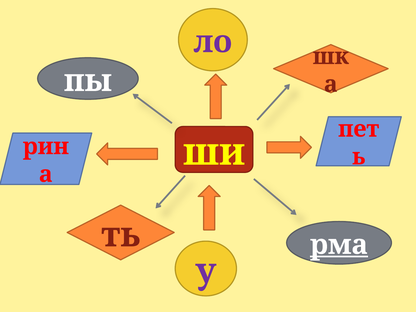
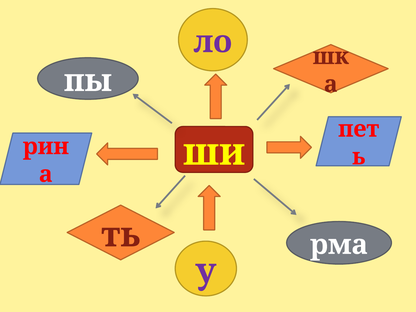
рма underline: present -> none
